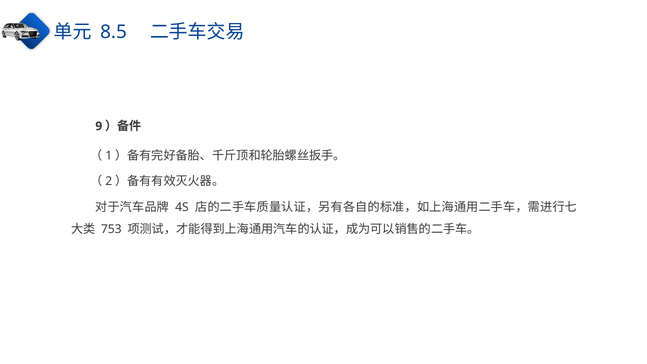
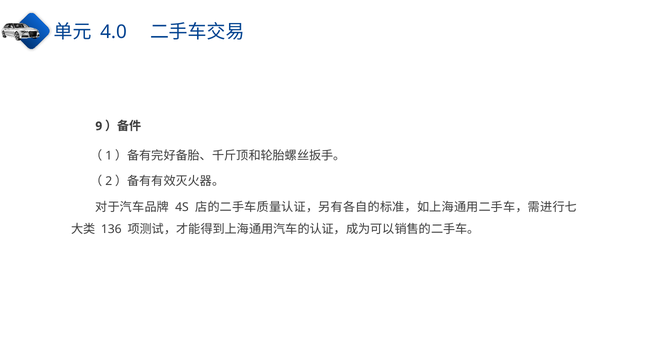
8.5: 8.5 -> 4.0
753: 753 -> 136
